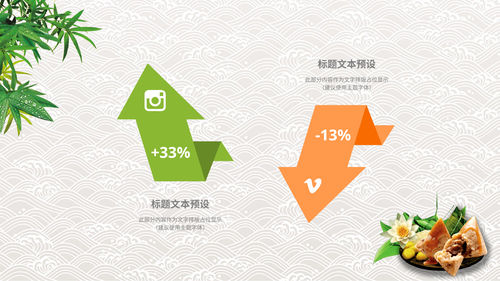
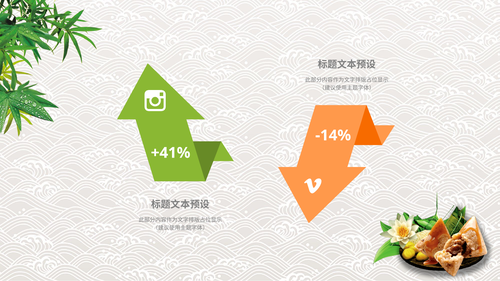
-13%: -13% -> -14%
+33%: +33% -> +41%
